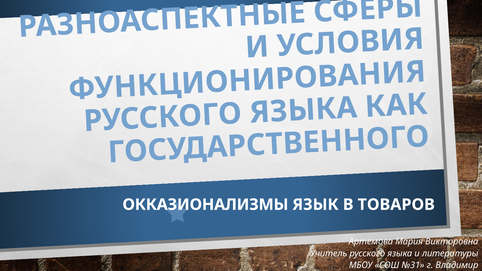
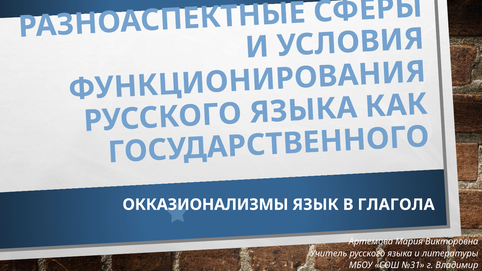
ТОВАРОВ: ТОВАРОВ -> ГЛАГОЛА
